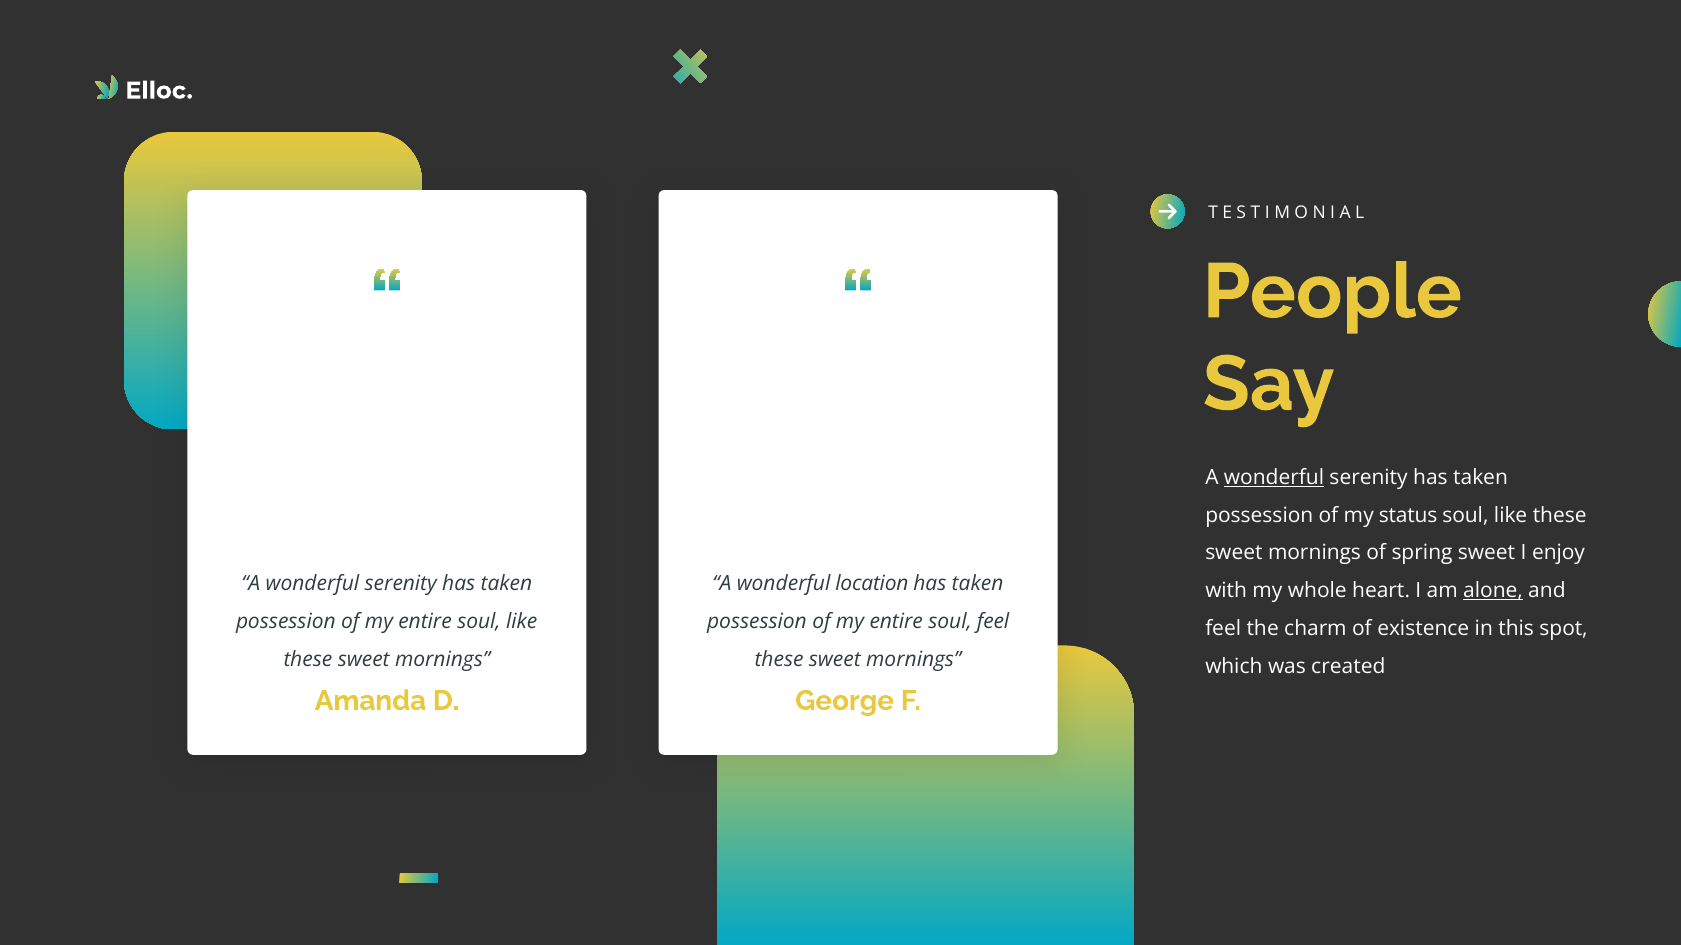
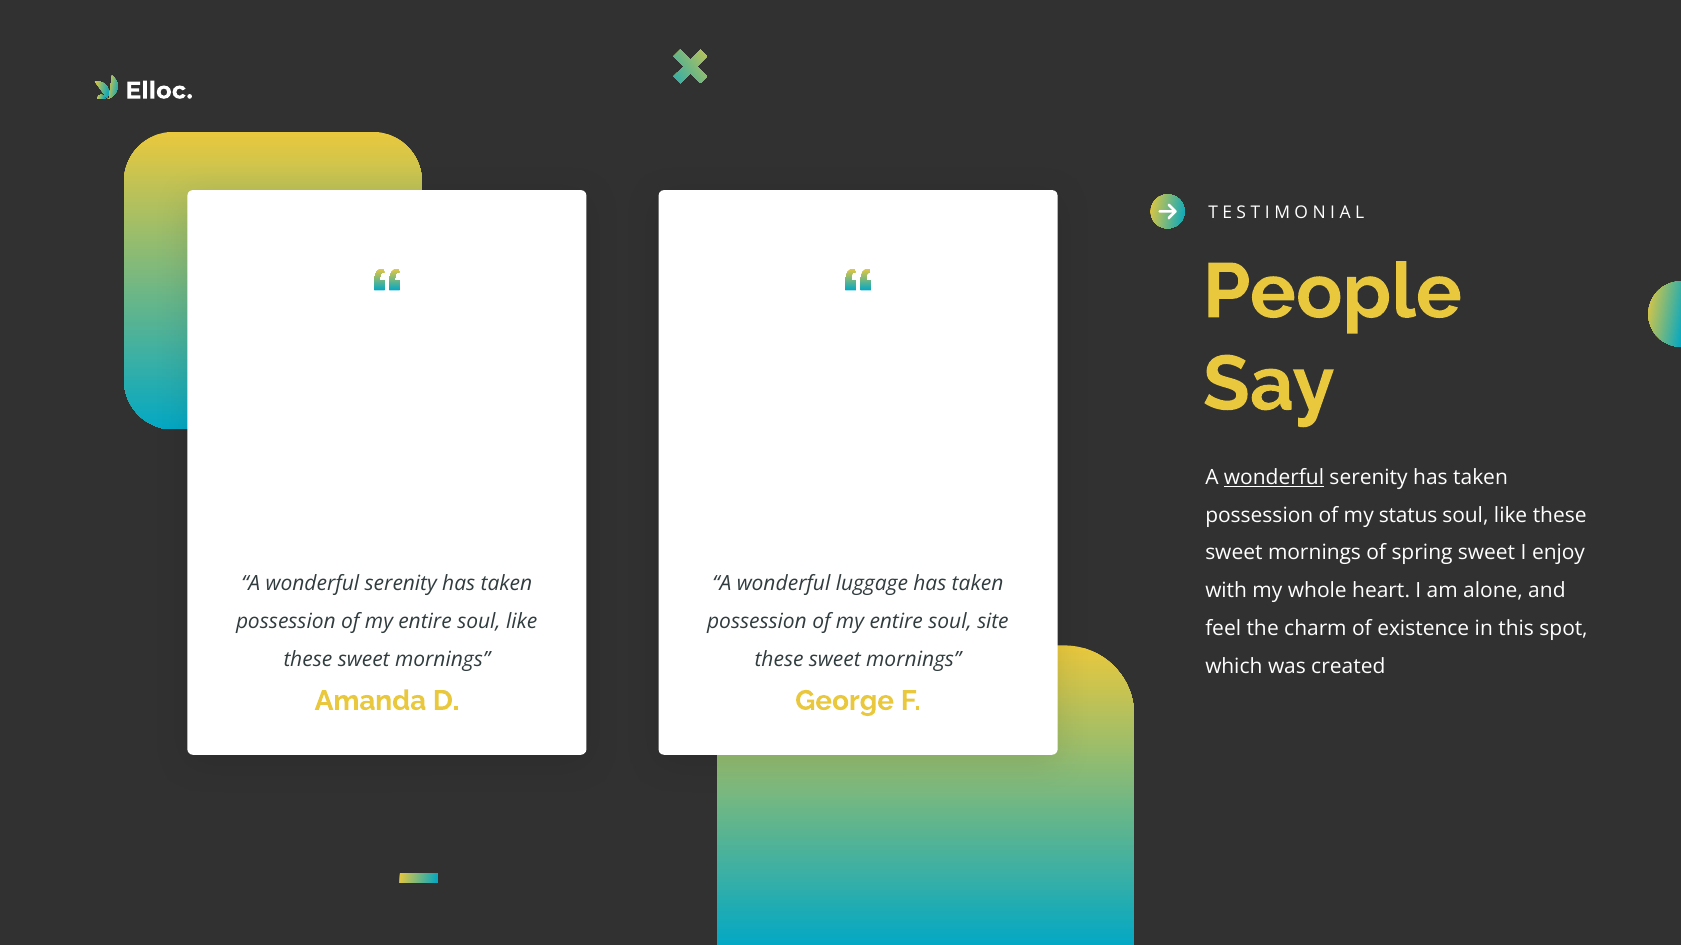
location: location -> luggage
alone underline: present -> none
soul feel: feel -> site
